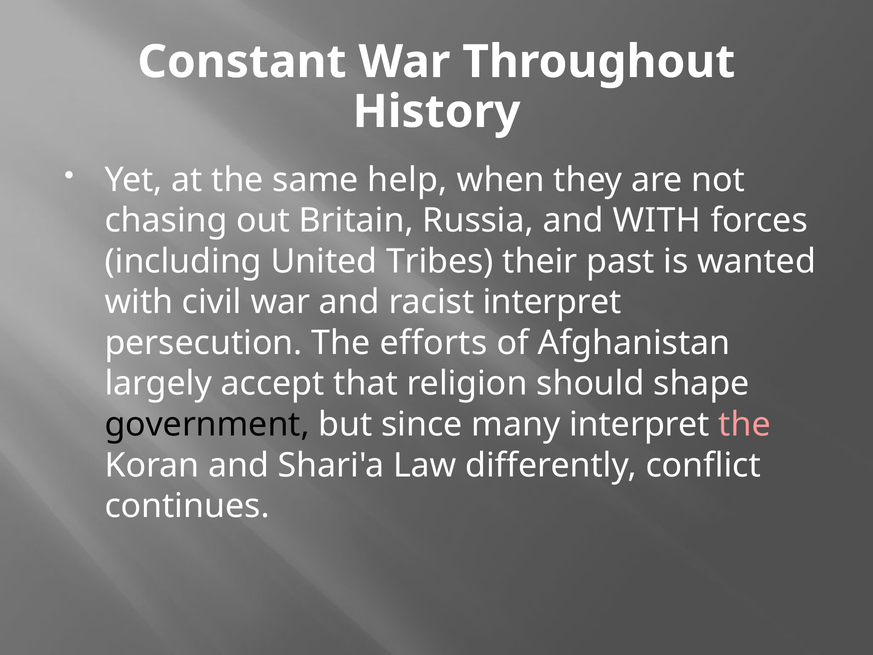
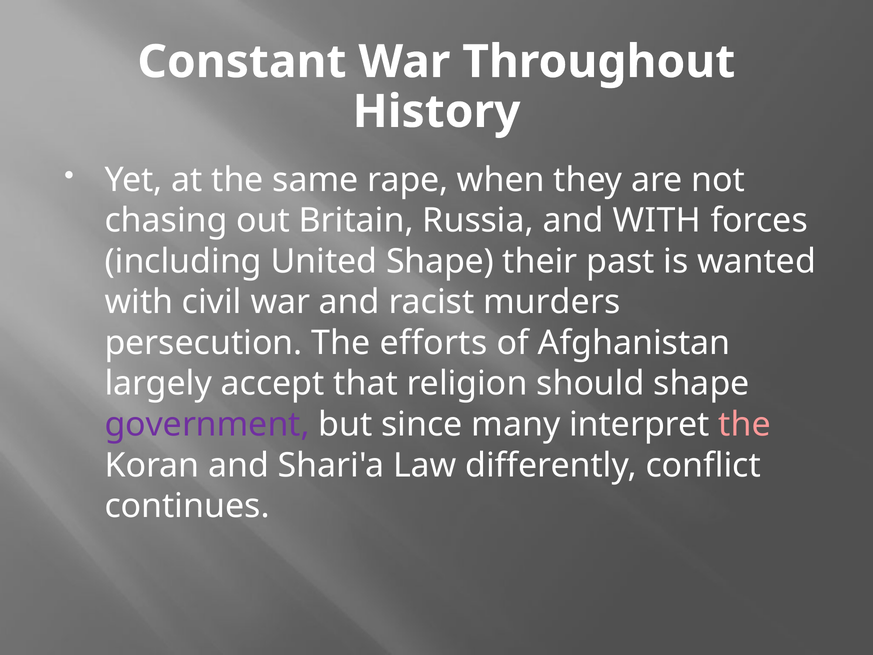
help: help -> rape
United Tribes: Tribes -> Shape
racist interpret: interpret -> murders
government colour: black -> purple
